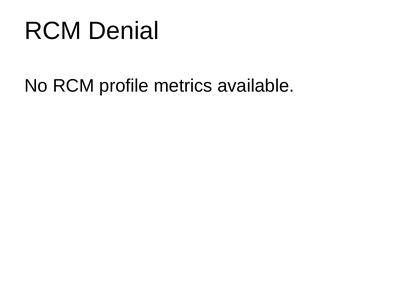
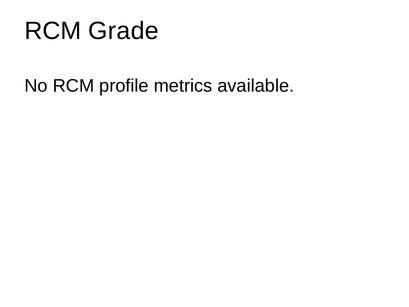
Denial: Denial -> Grade
